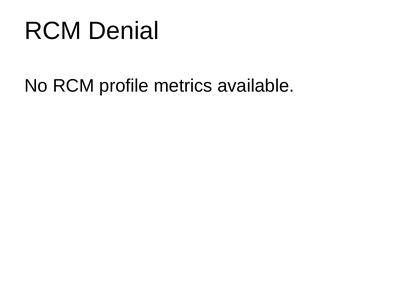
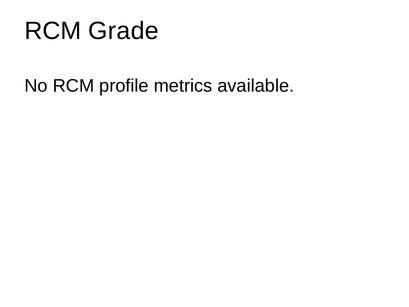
Denial: Denial -> Grade
